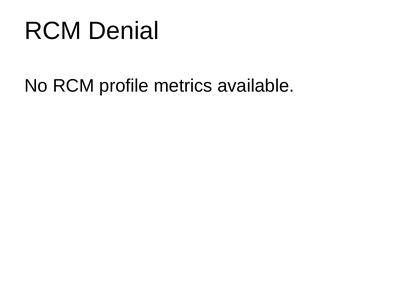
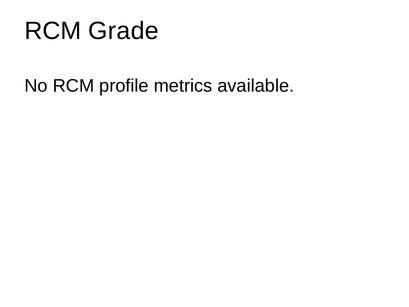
Denial: Denial -> Grade
